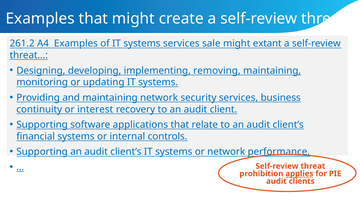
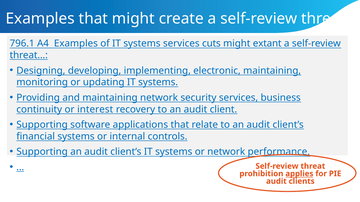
261.2: 261.2 -> 796.1
sale: sale -> cuts
removing: removing -> electronic
